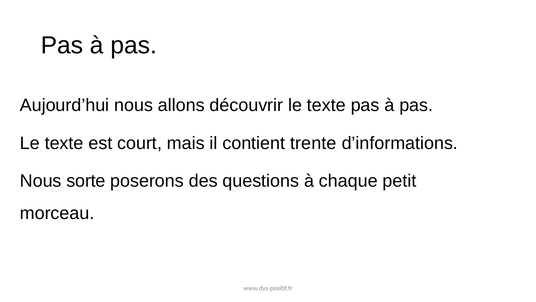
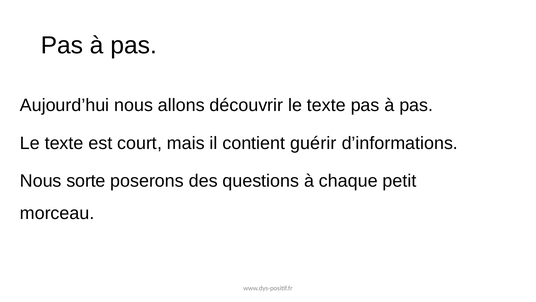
trente: trente -> guérir
